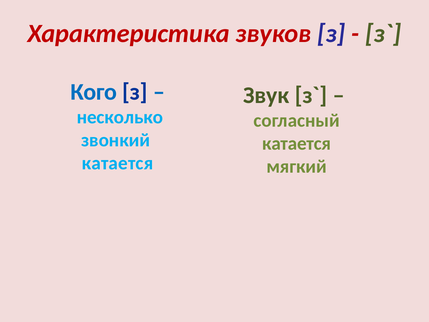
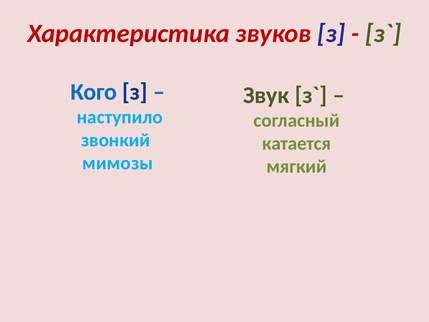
несколько: несколько -> наступило
катается at (118, 163): катается -> мимозы
